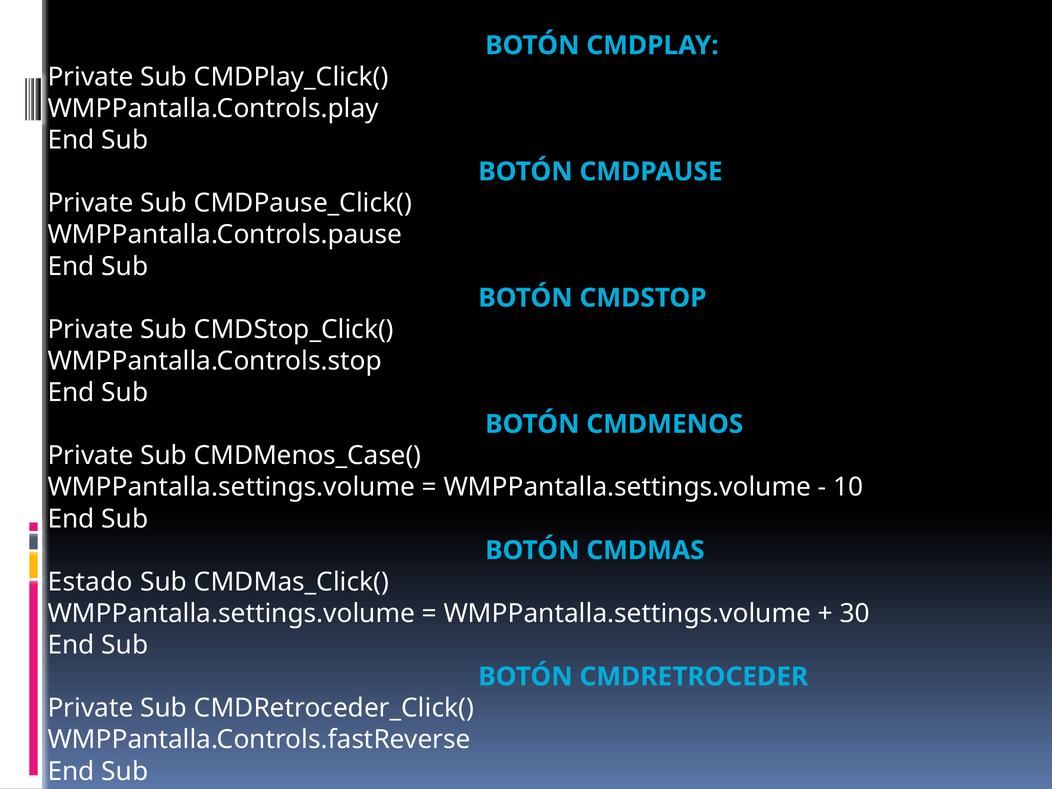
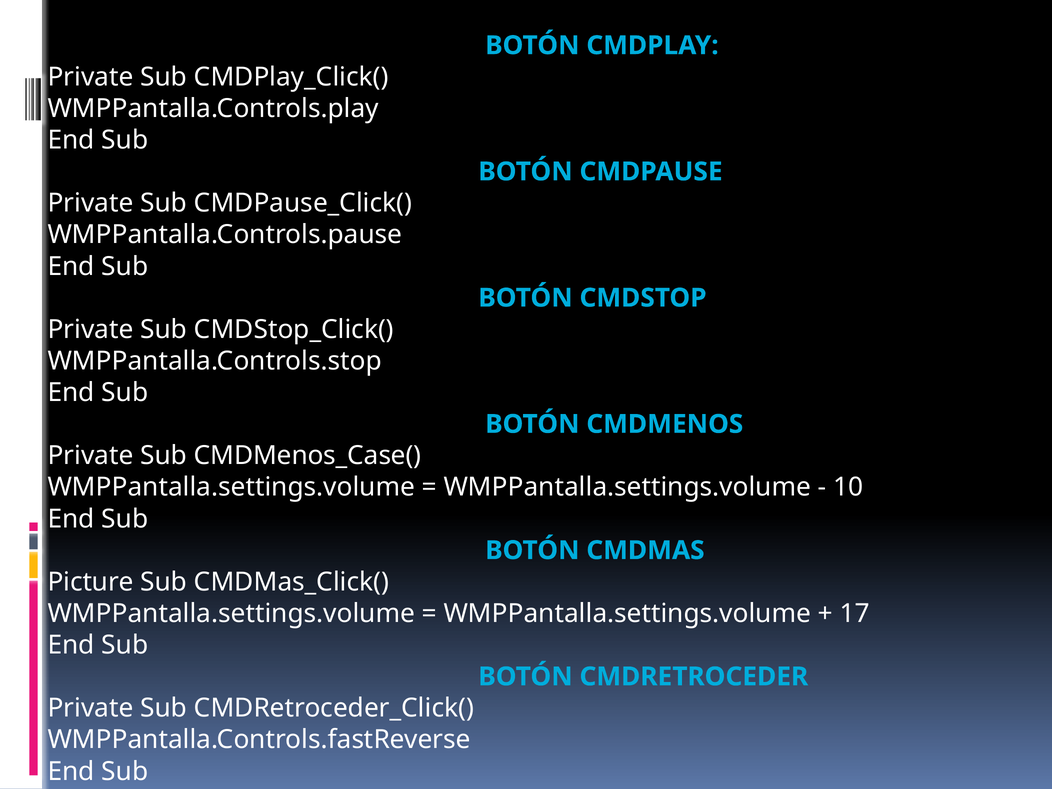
Estado: Estado -> Picture
30: 30 -> 17
